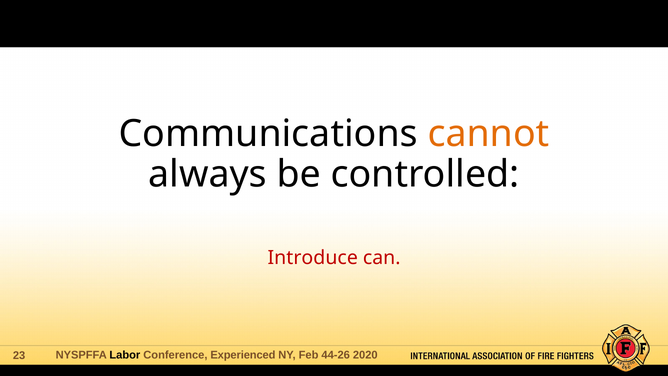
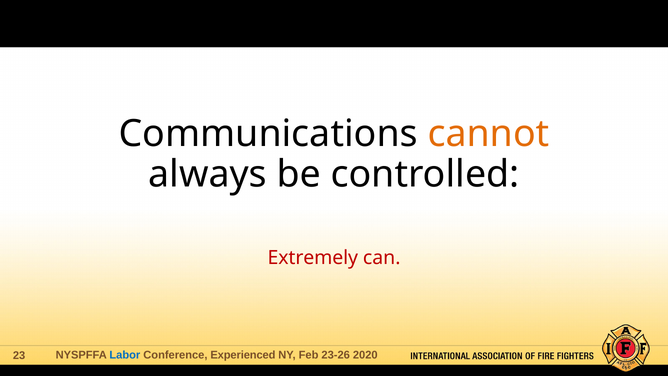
Introduce: Introduce -> Extremely
Labor colour: black -> blue
44-26: 44-26 -> 23-26
